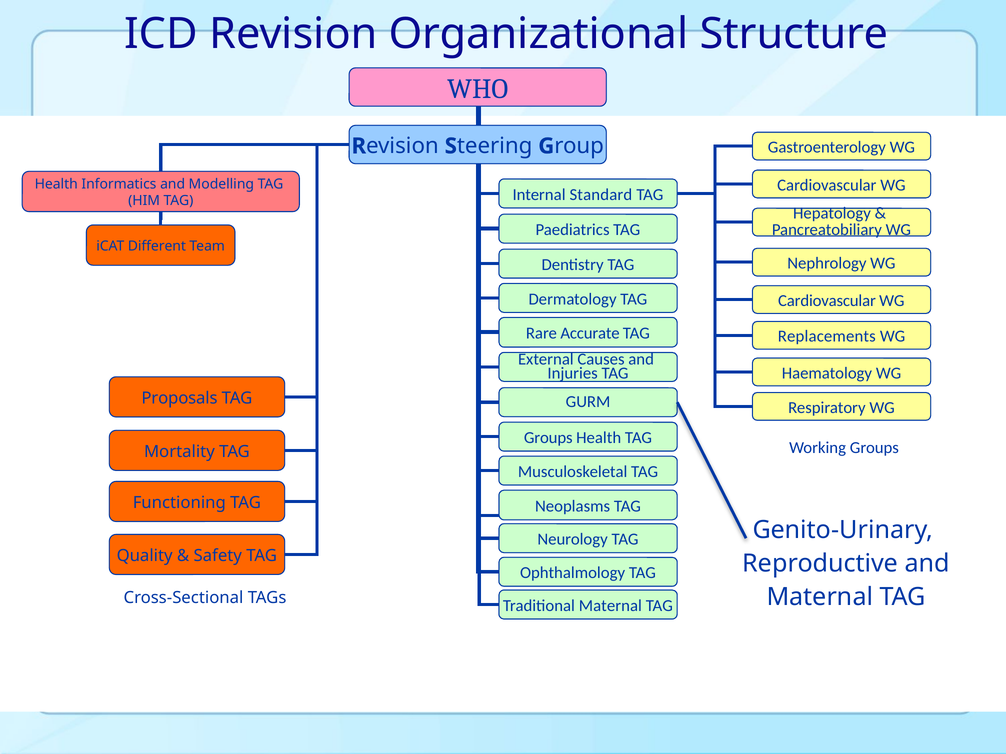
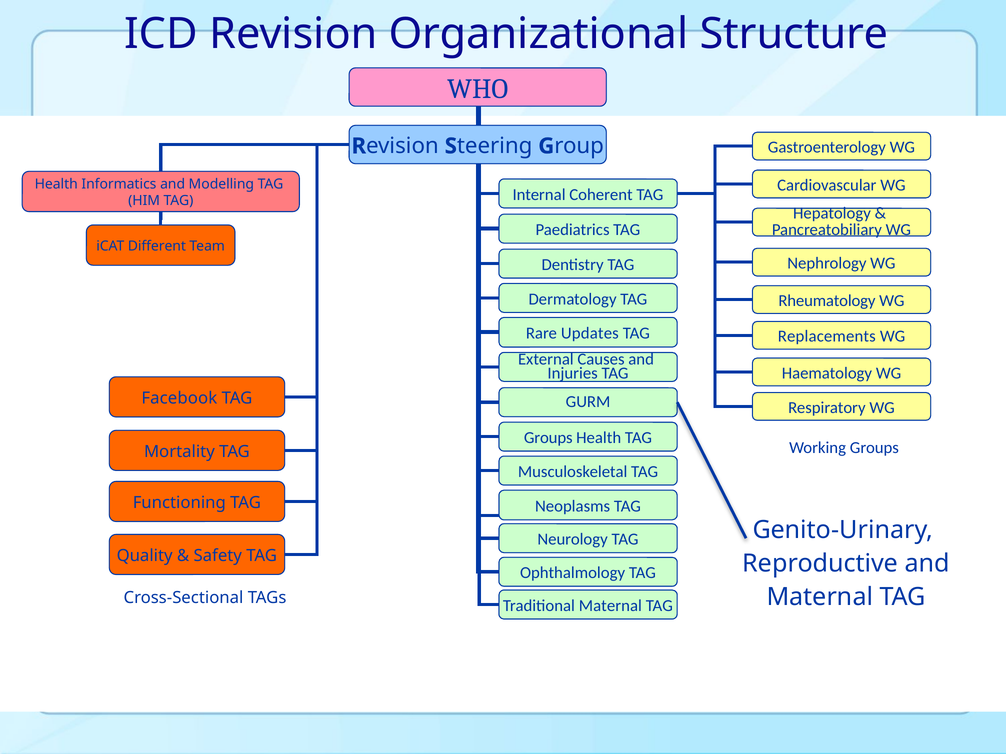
Standard: Standard -> Coherent
Cardiovascular at (827, 301): Cardiovascular -> Rheumatology
Accurate: Accurate -> Updates
Proposals: Proposals -> Facebook
